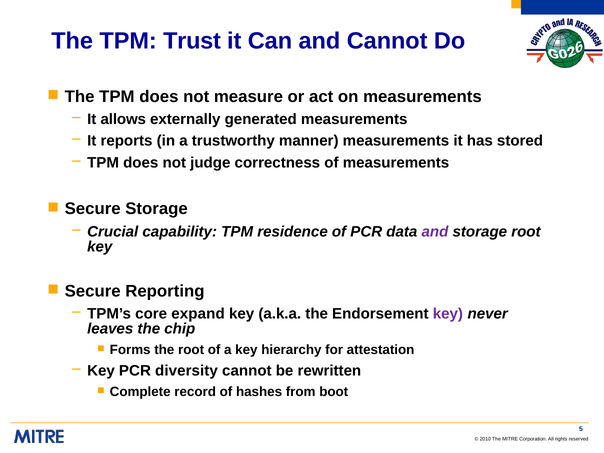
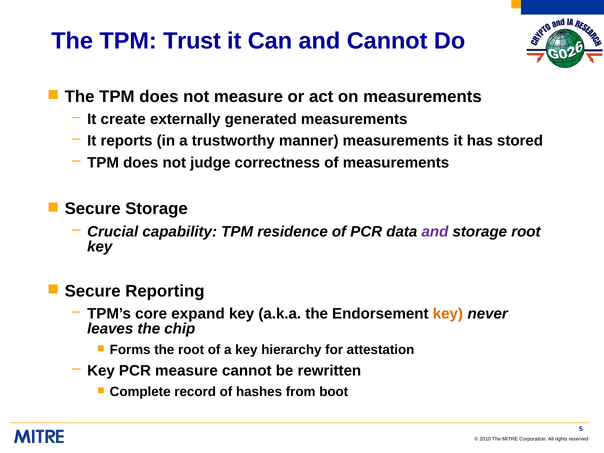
allows: allows -> create
key at (448, 314) colour: purple -> orange
PCR diversity: diversity -> measure
